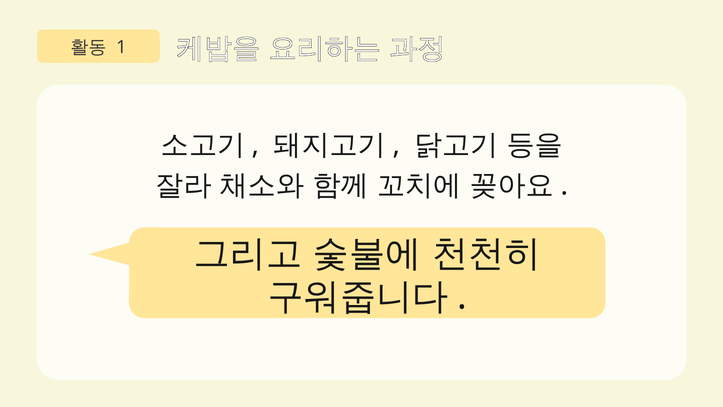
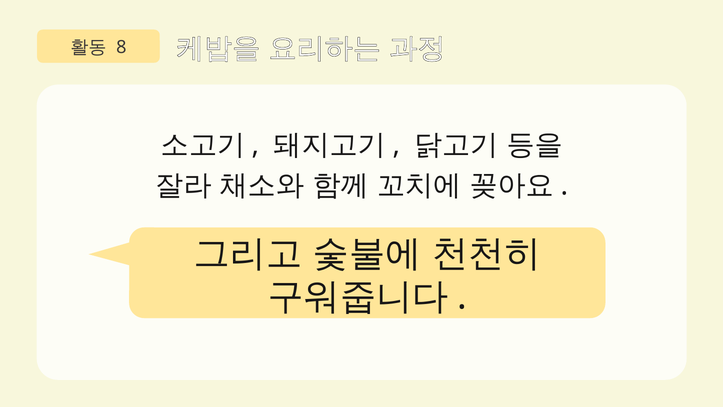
1: 1 -> 8
